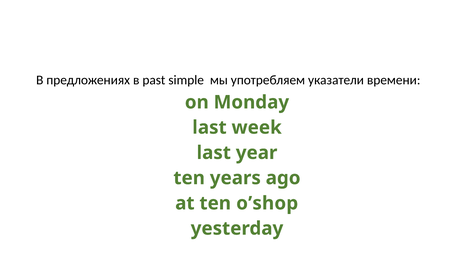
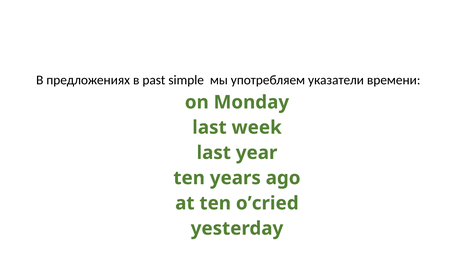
o’shop: o’shop -> o’cried
